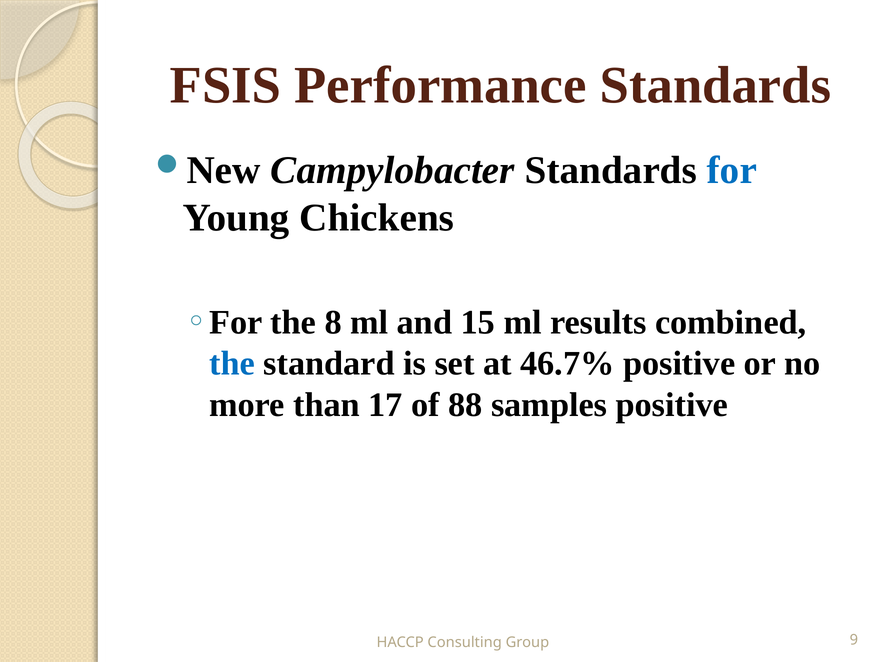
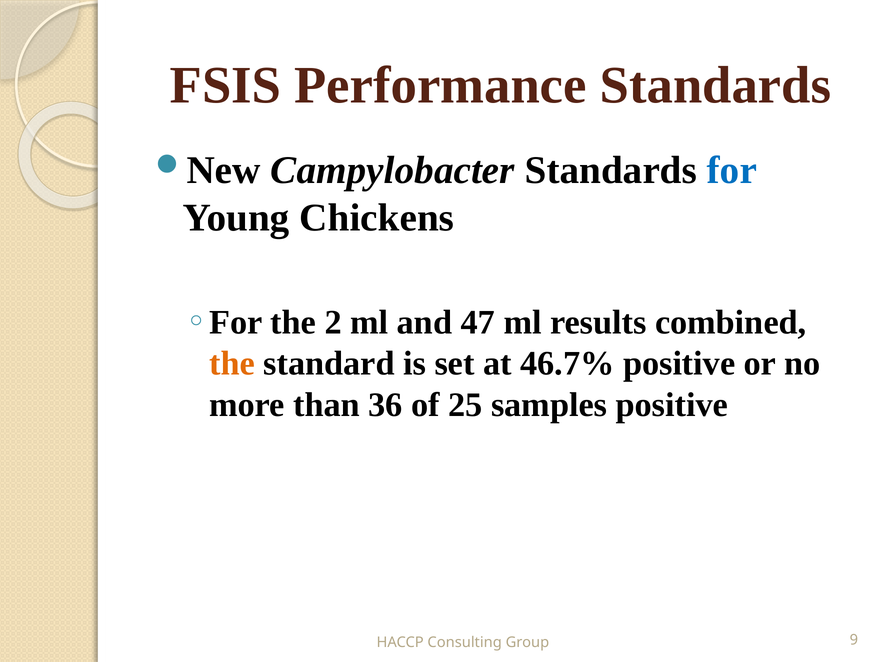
8: 8 -> 2
15: 15 -> 47
the at (232, 364) colour: blue -> orange
17: 17 -> 36
88: 88 -> 25
